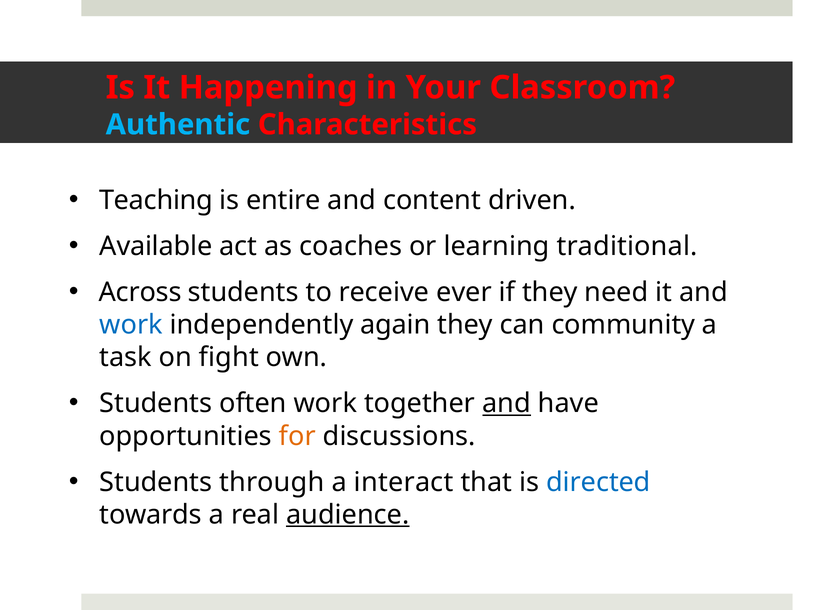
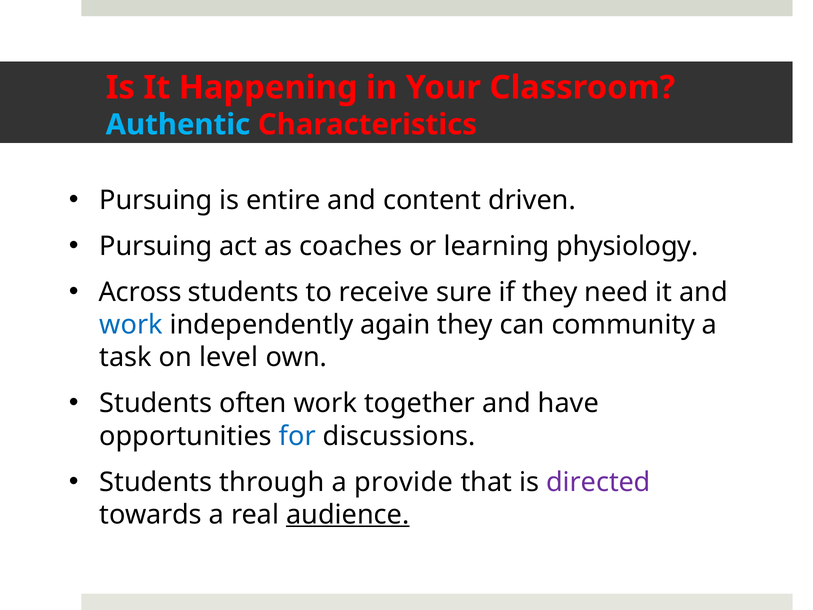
Teaching at (156, 200): Teaching -> Pursuing
Available at (156, 246): Available -> Pursuing
traditional: traditional -> physiology
ever: ever -> sure
fight: fight -> level
and at (507, 403) underline: present -> none
for colour: orange -> blue
interact: interact -> provide
directed colour: blue -> purple
